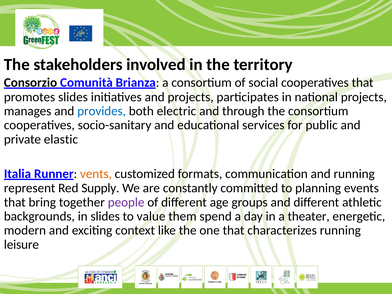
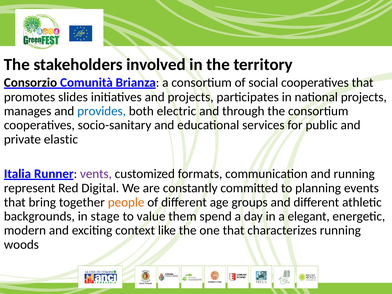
vents colour: orange -> purple
Supply: Supply -> Digital
people colour: purple -> orange
in slides: slides -> stage
theater: theater -> elegant
leisure: leisure -> woods
